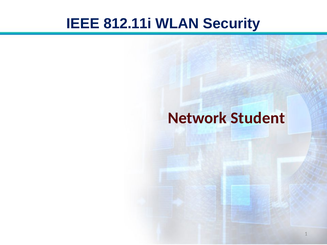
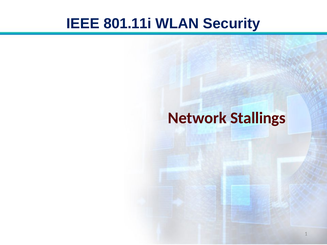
812.11i: 812.11i -> 801.11i
Student: Student -> Stallings
